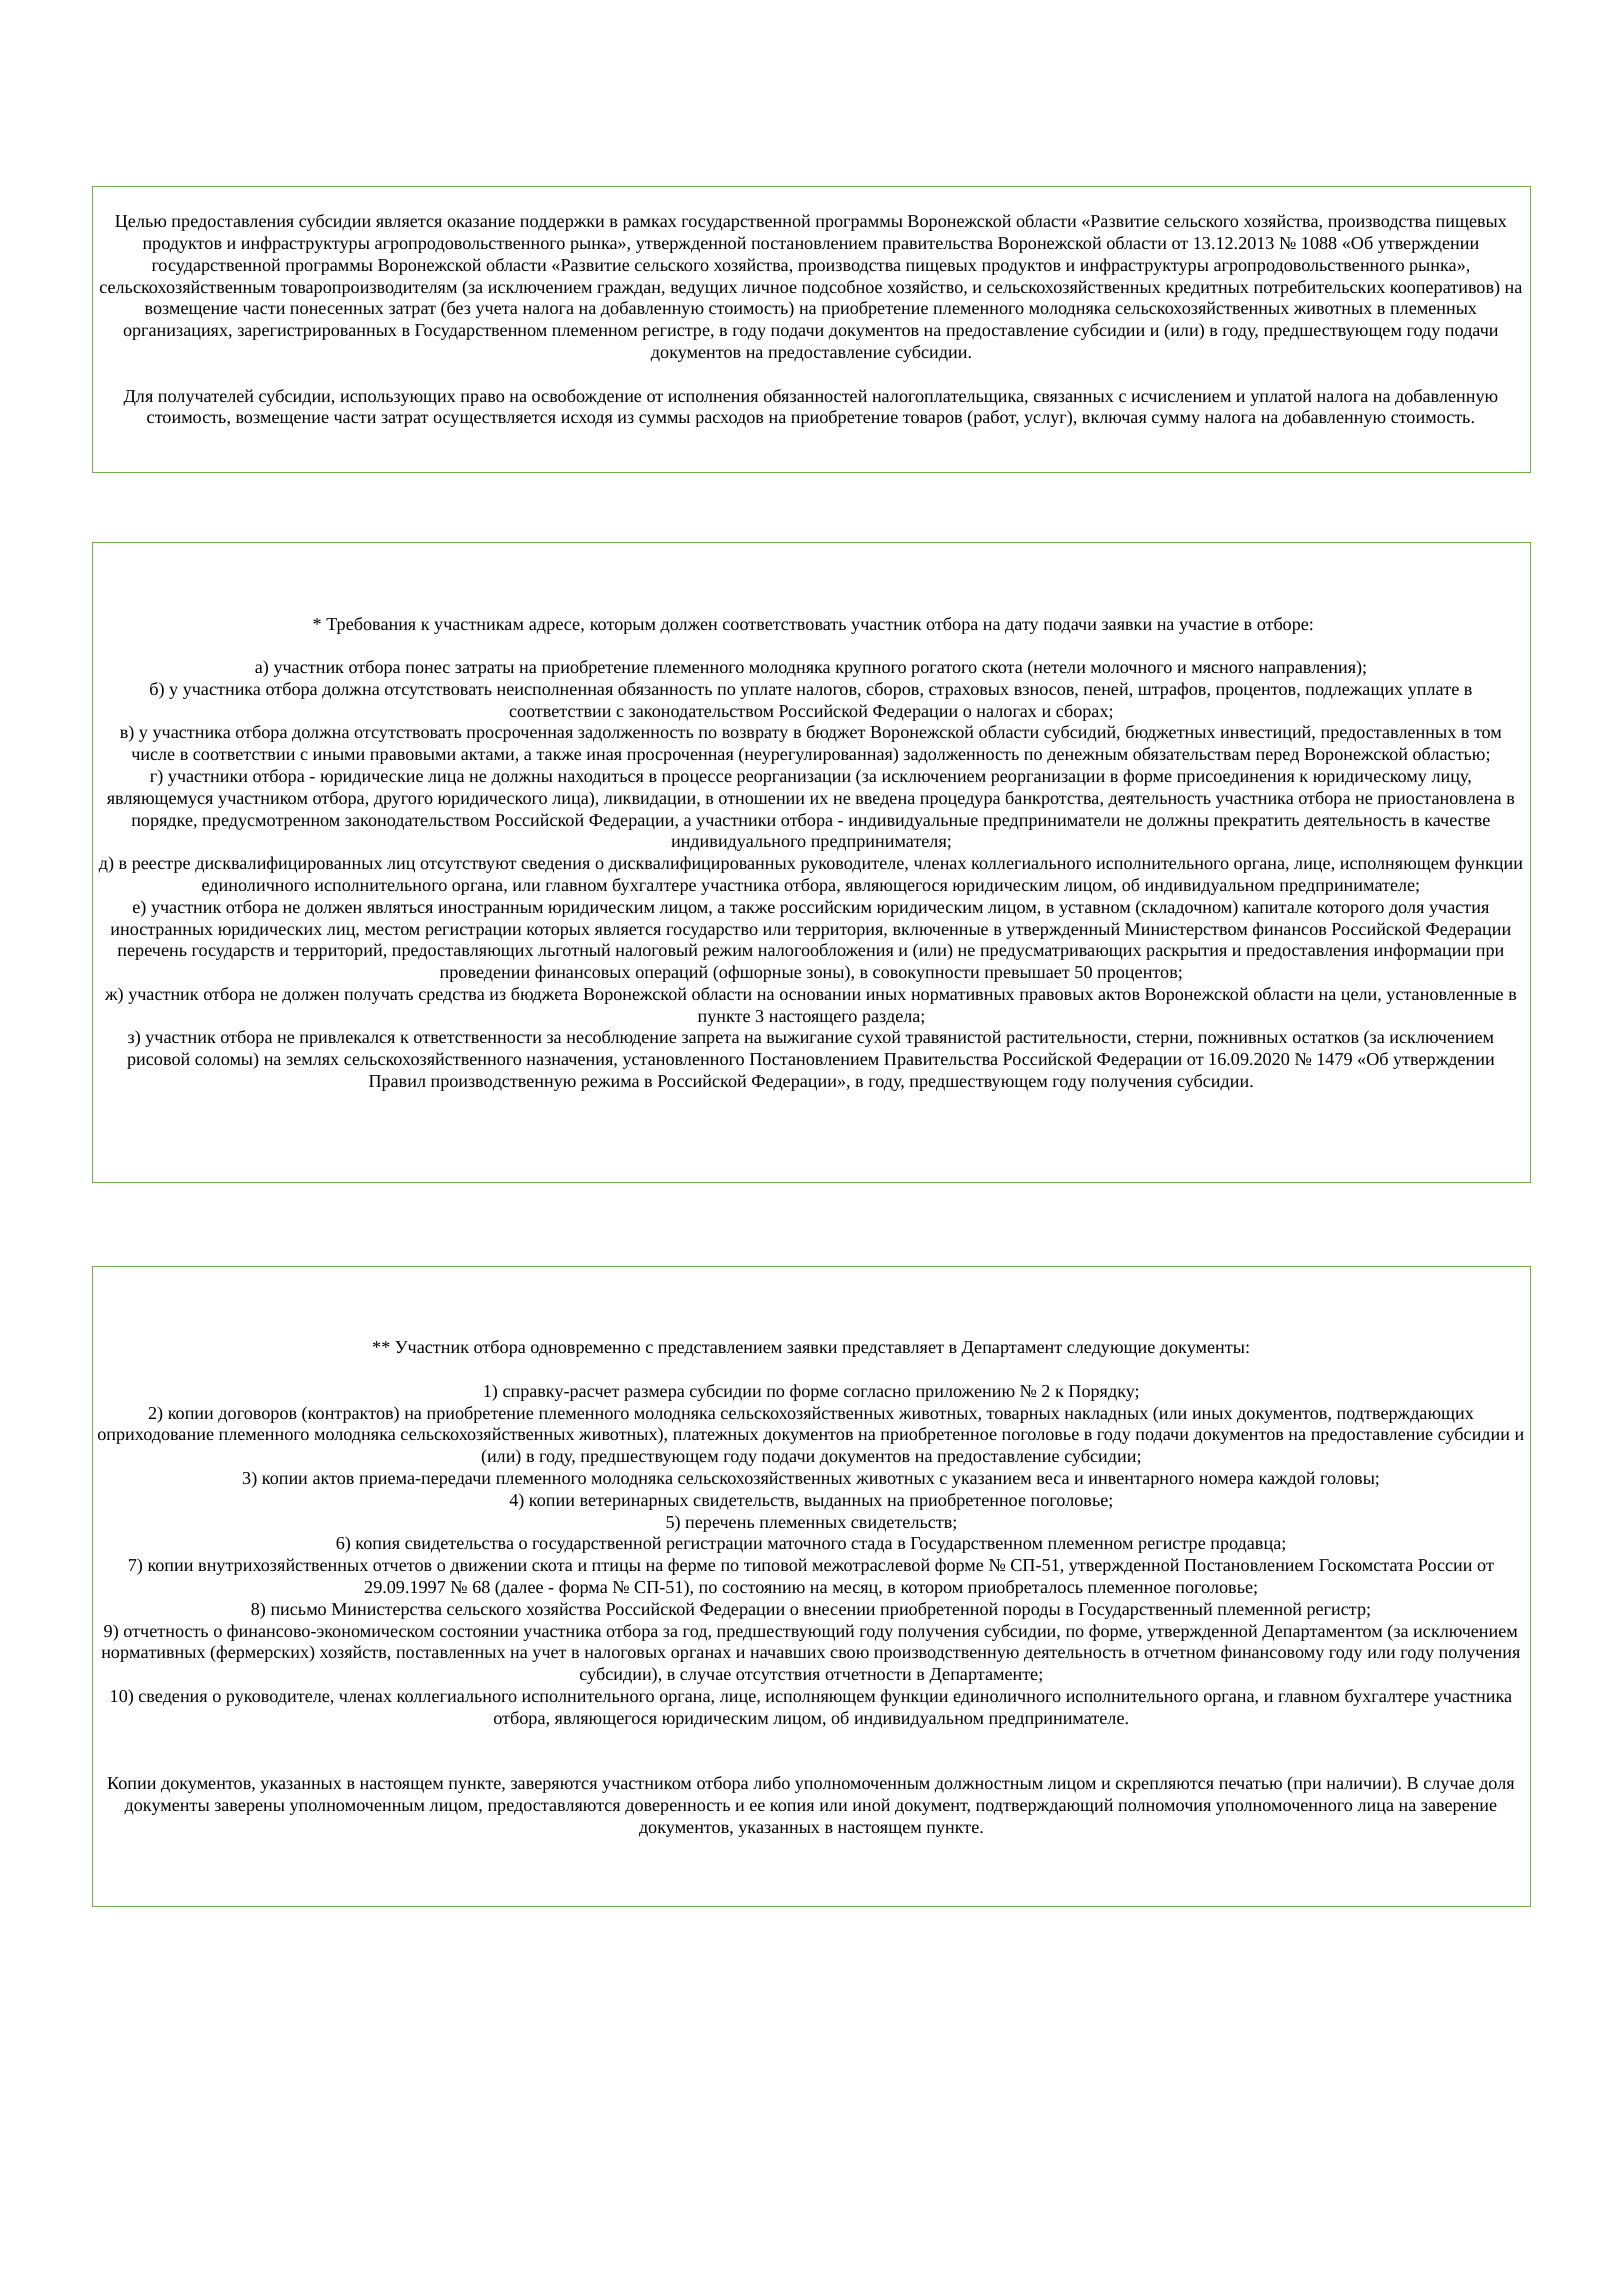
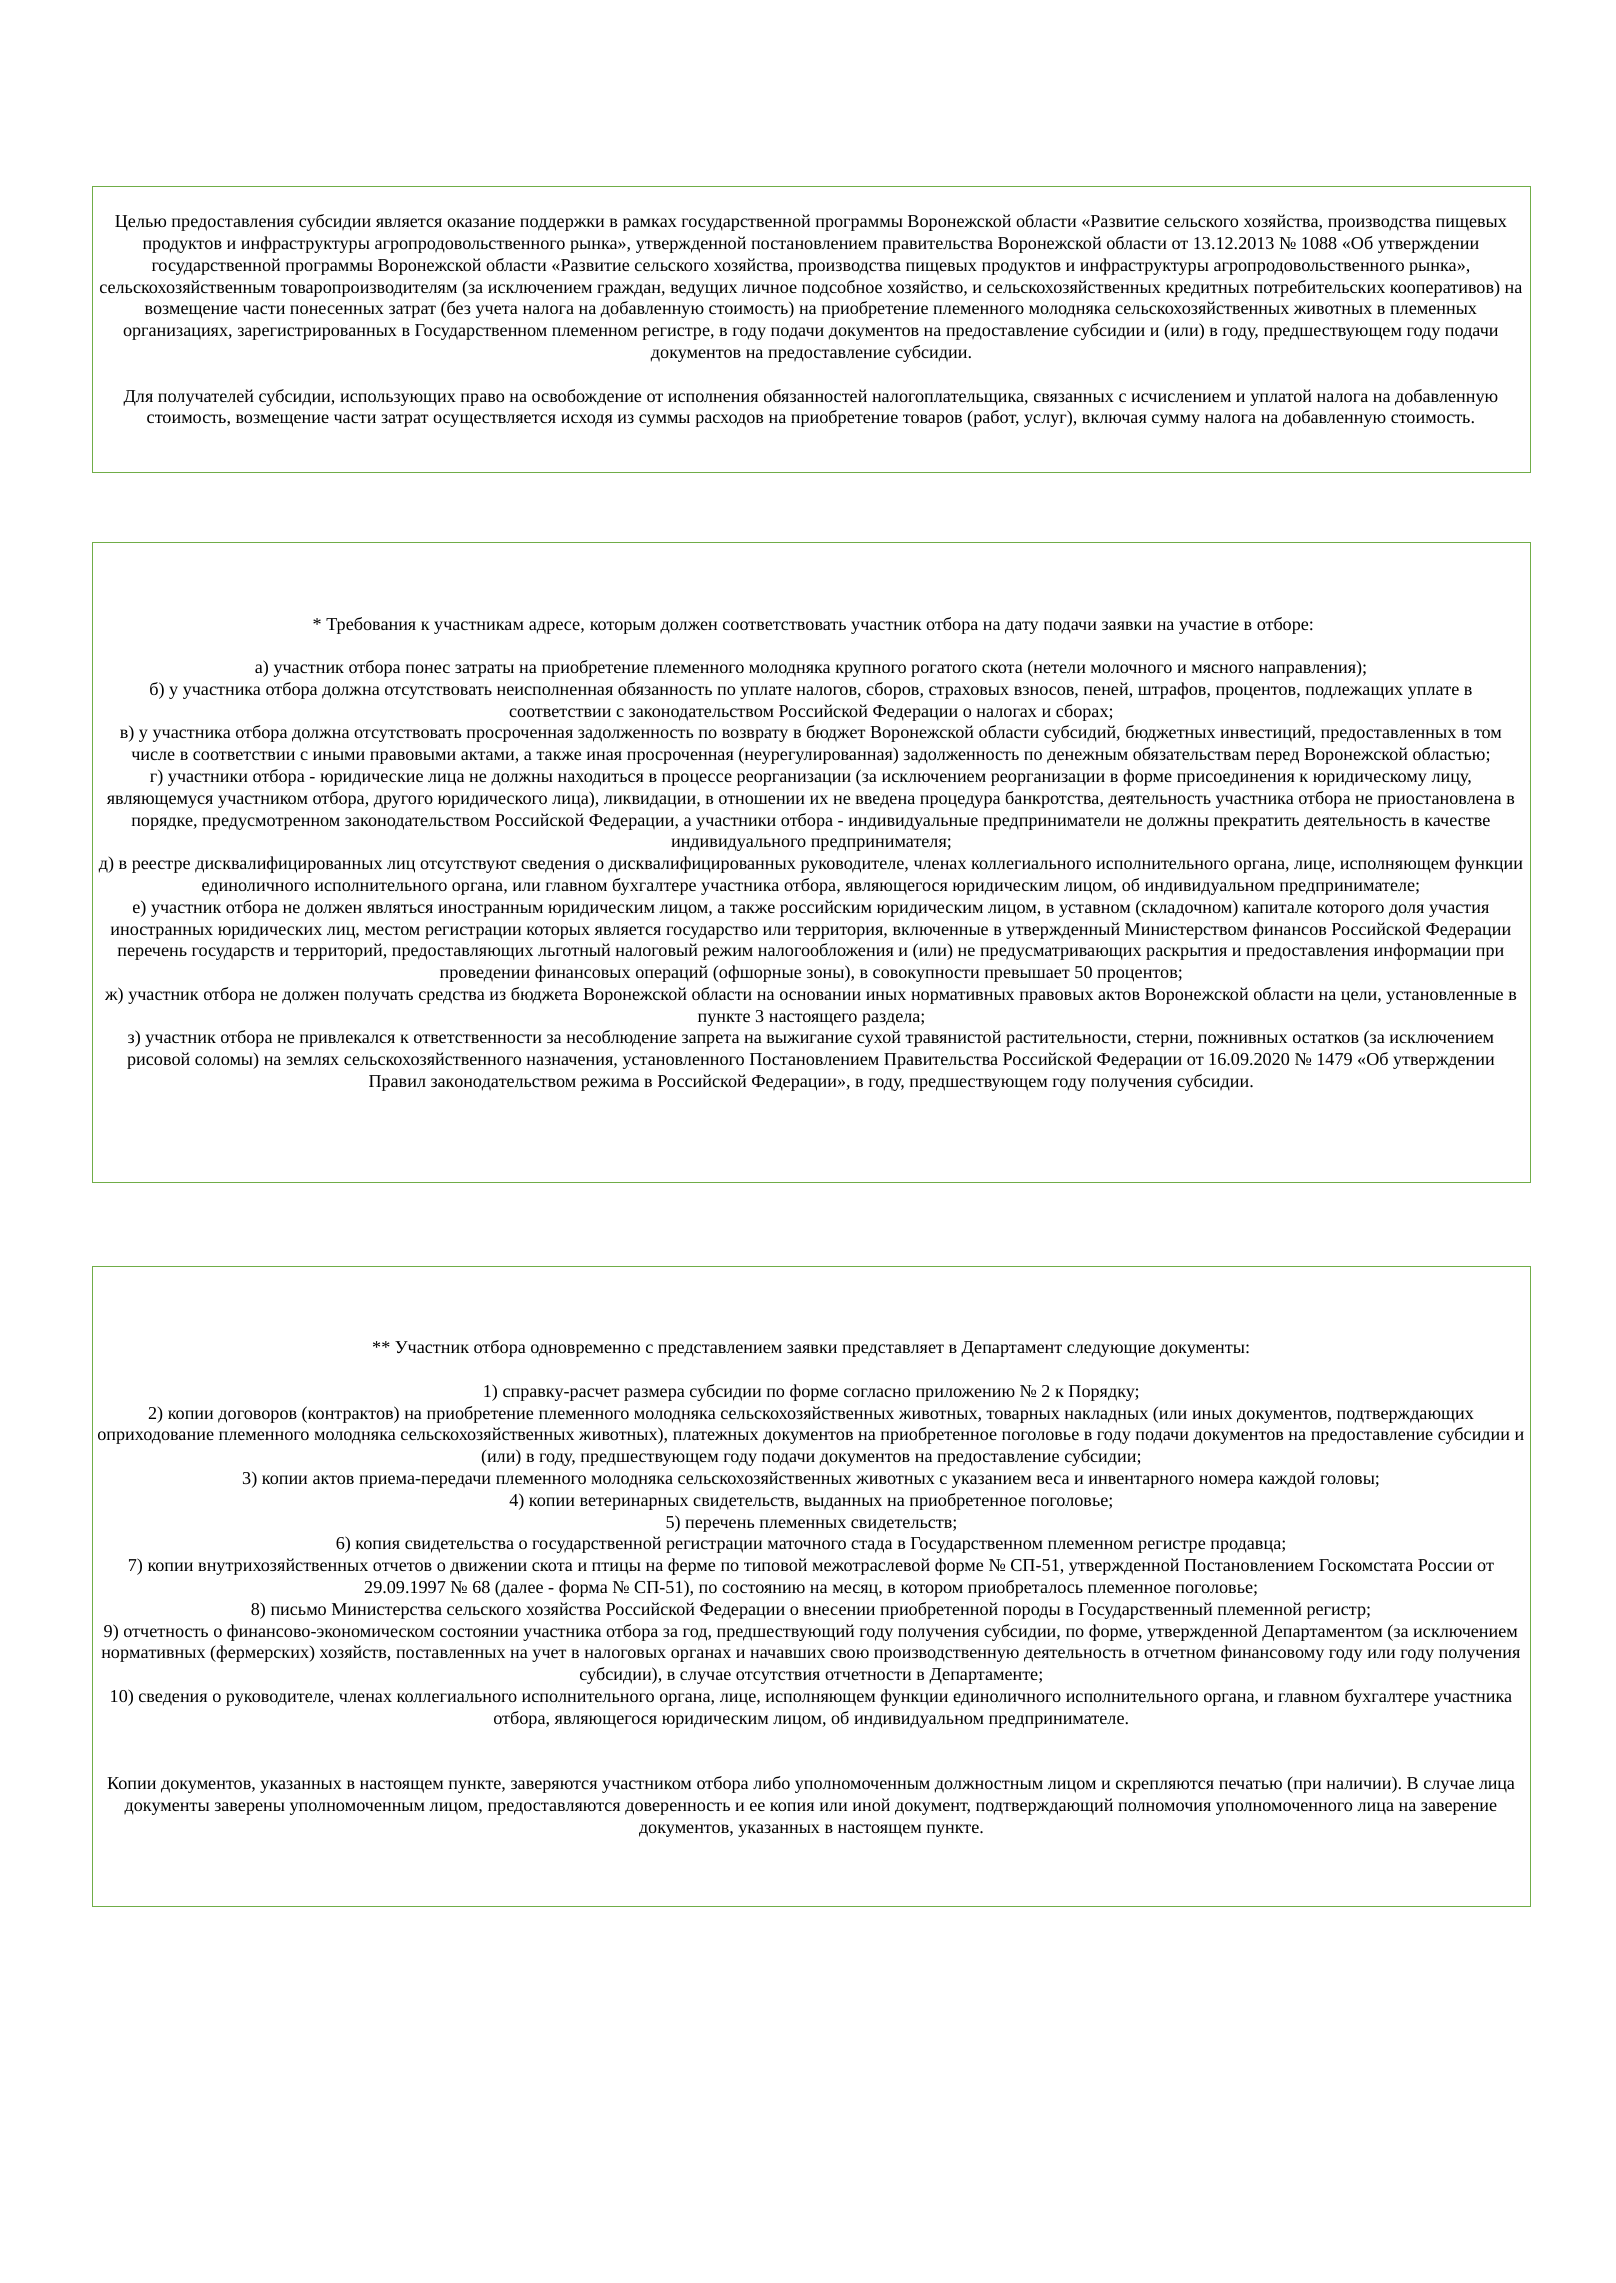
Правил производственную: производственную -> законодательством
случае доля: доля -> лица
